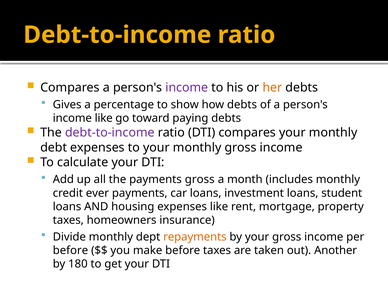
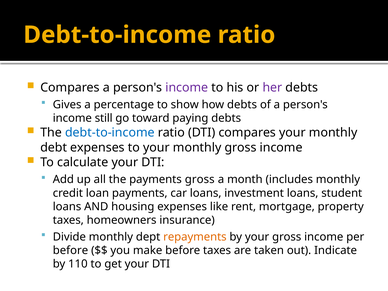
her colour: orange -> purple
income like: like -> still
debt-to-income at (110, 133) colour: purple -> blue
ever: ever -> loan
Another: Another -> Indicate
180: 180 -> 110
